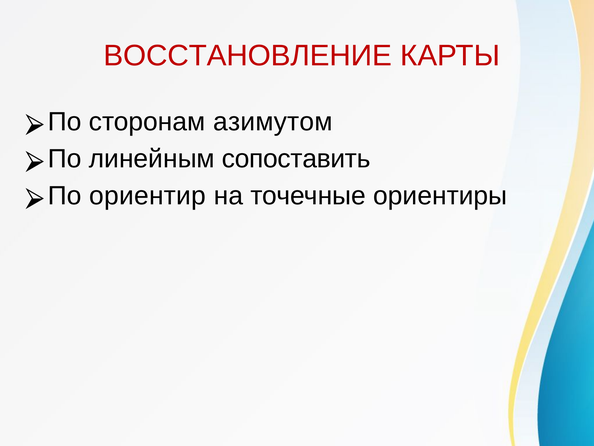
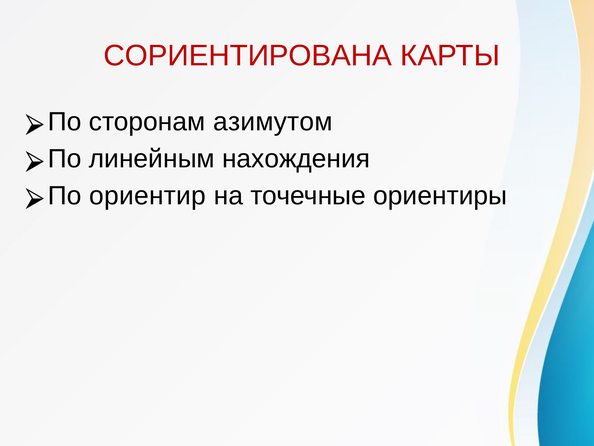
ВОССТАНОВЛЕНИЕ: ВОССТАНОВЛЕНИЕ -> СОРИЕНТИРОВАНА
сопоставить: сопоставить -> нахождения
